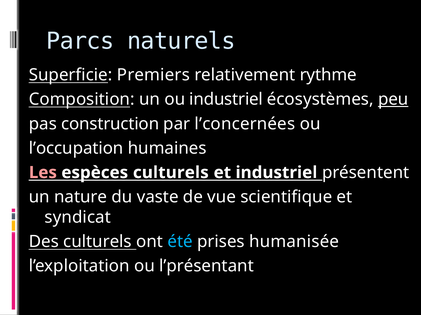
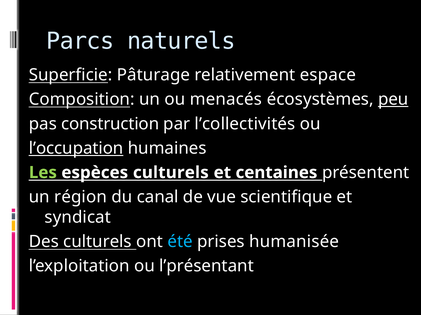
Premiers: Premiers -> Pâturage
rythme: rythme -> espace
ou industriel: industriel -> menacés
l’concernées: l’concernées -> l’collectivités
l’occupation underline: none -> present
Les colour: pink -> light green
et industriel: industriel -> centaines
nature: nature -> région
vaste: vaste -> canal
